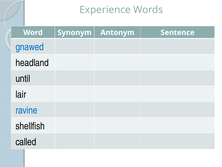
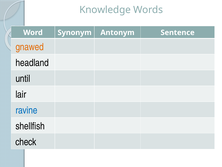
Experience: Experience -> Knowledge
gnawed colour: blue -> orange
called: called -> check
